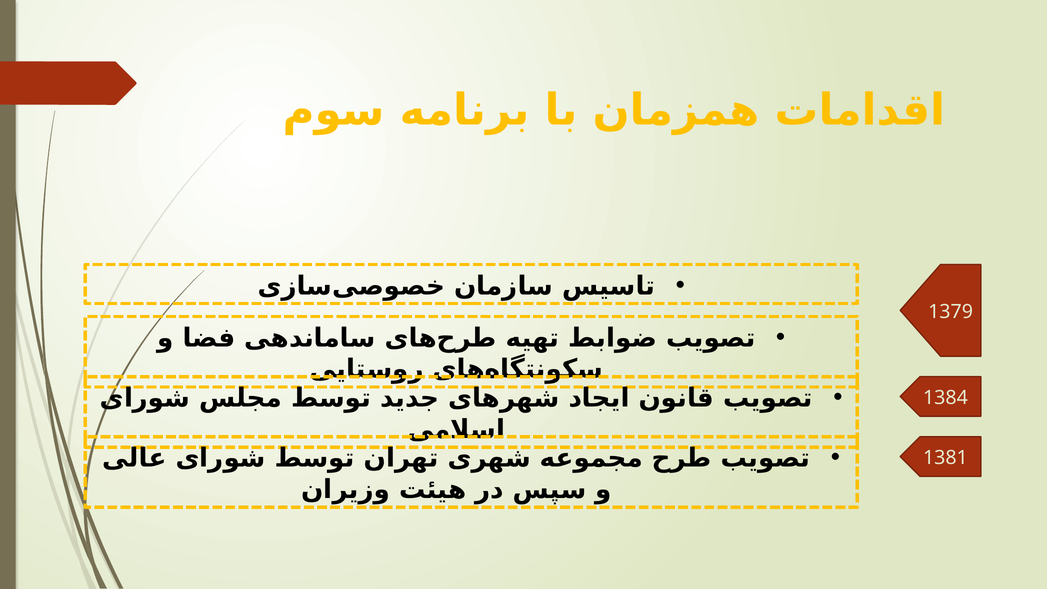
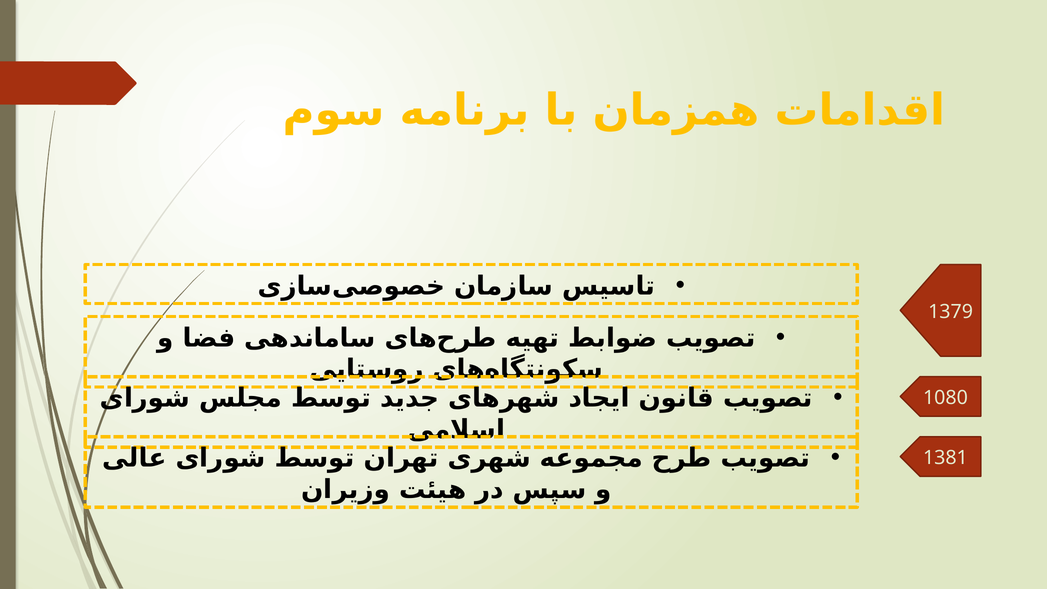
1384: 1384 -> 1080
